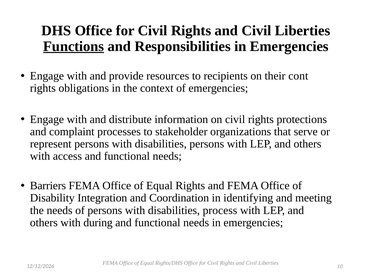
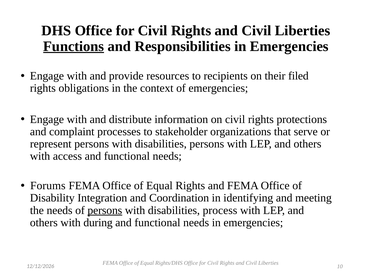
cont: cont -> filed
Barriers: Barriers -> Forums
persons at (105, 210) underline: none -> present
